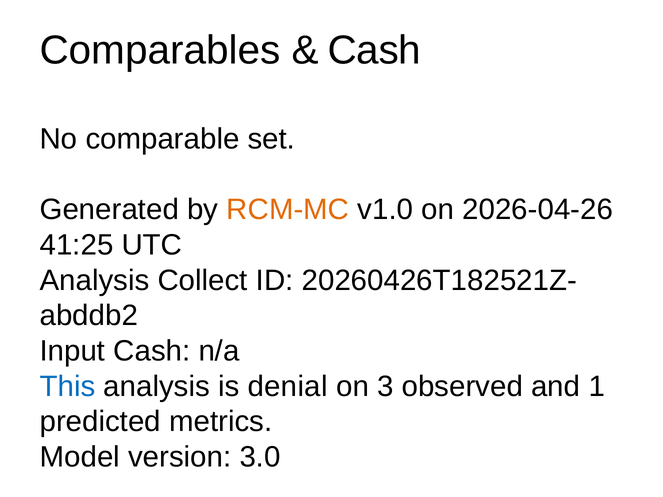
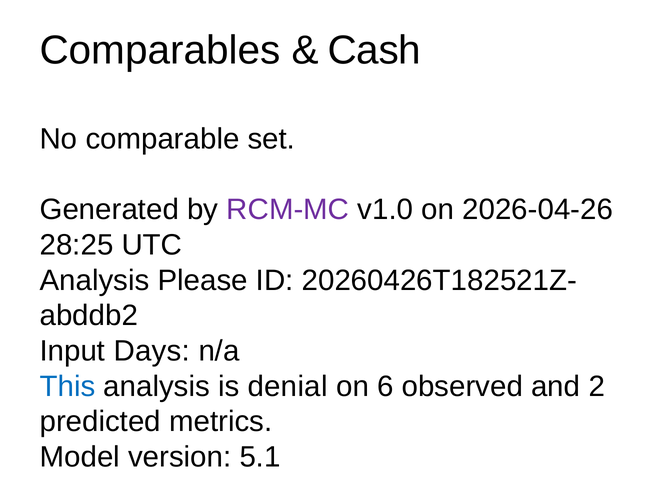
RCM-MC colour: orange -> purple
41:25: 41:25 -> 28:25
Collect: Collect -> Please
Input Cash: Cash -> Days
3: 3 -> 6
1: 1 -> 2
3.0: 3.0 -> 5.1
